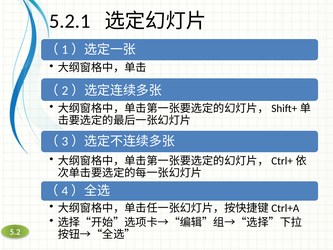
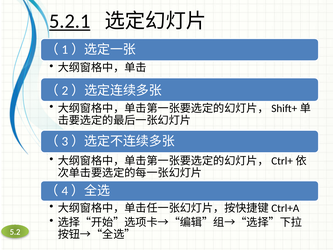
5.2.1 underline: none -> present
